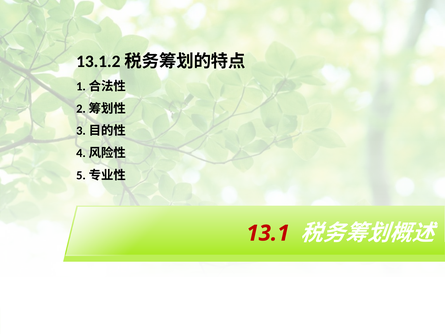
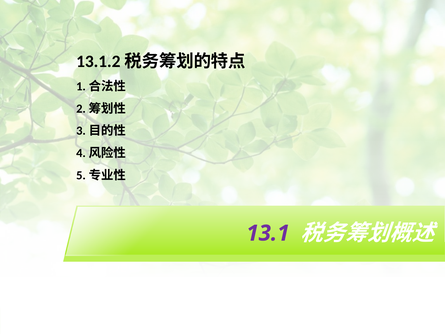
13.1 colour: red -> purple
